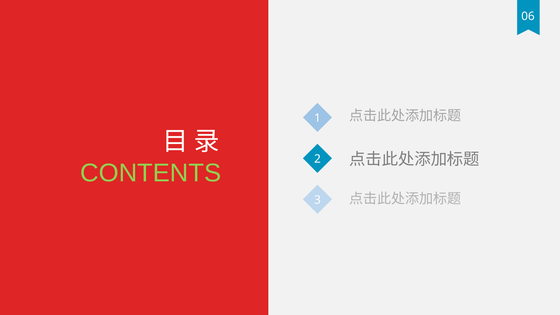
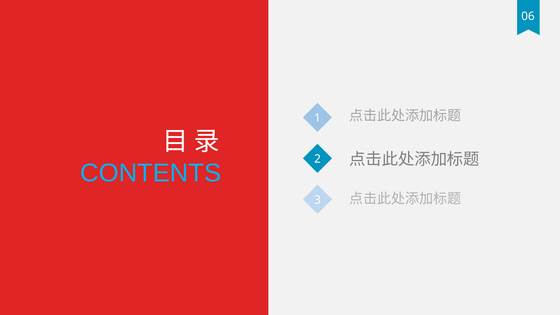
CONTENTS colour: light green -> light blue
